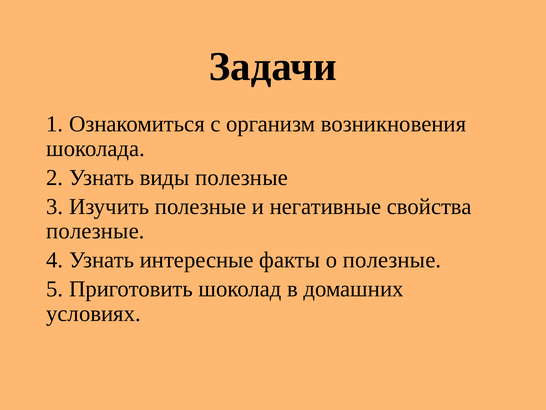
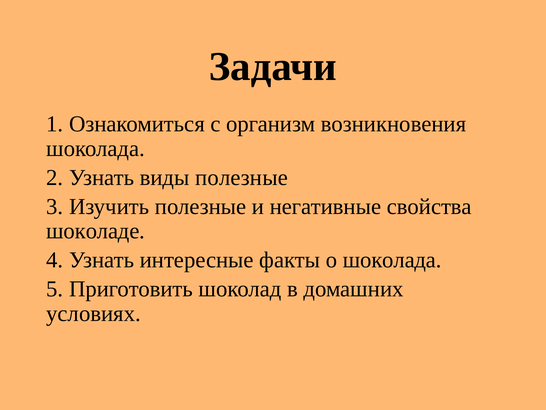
полезные at (95, 231): полезные -> шоколаде
о полезные: полезные -> шоколада
